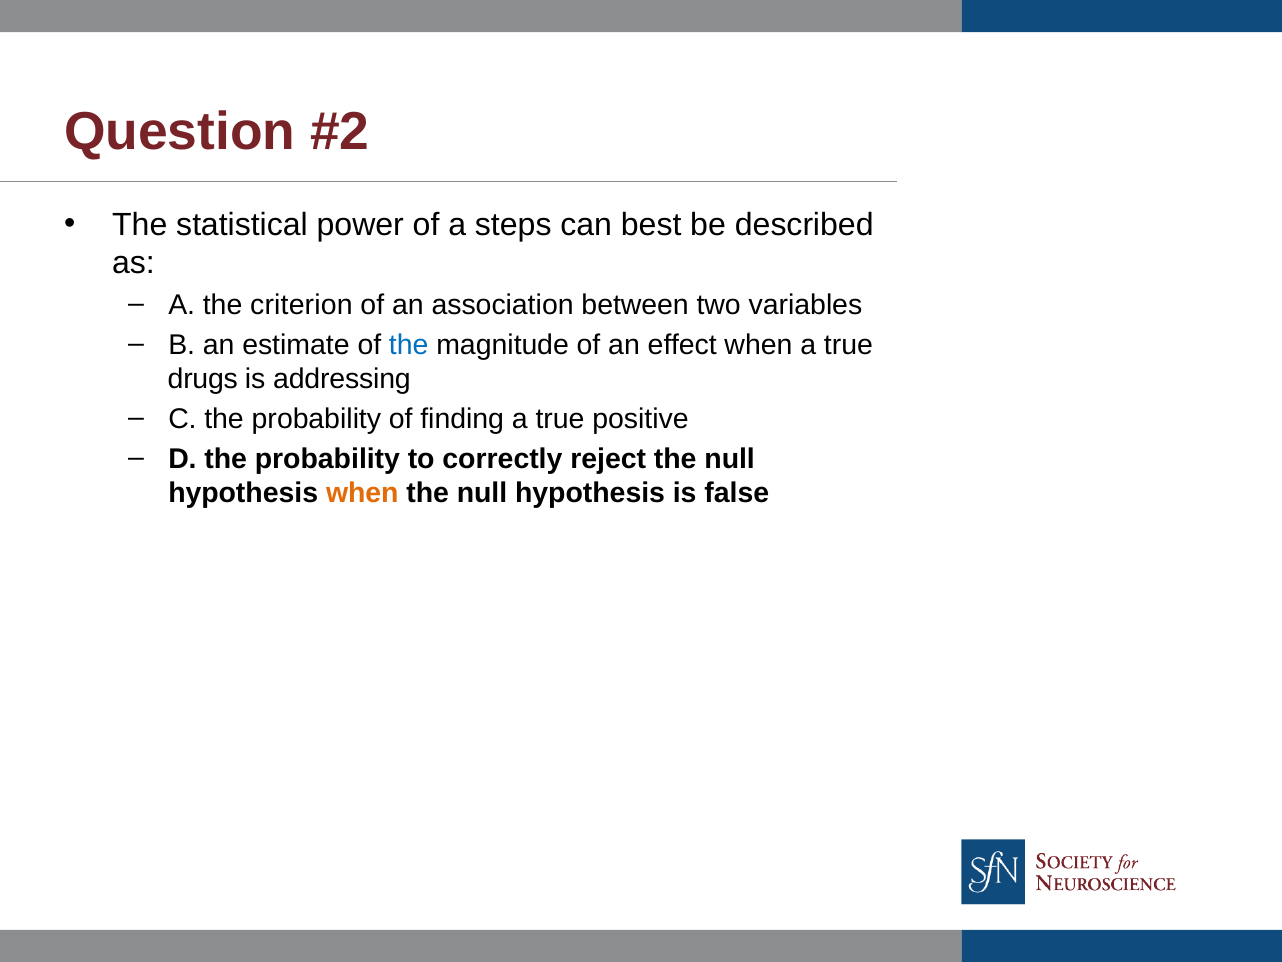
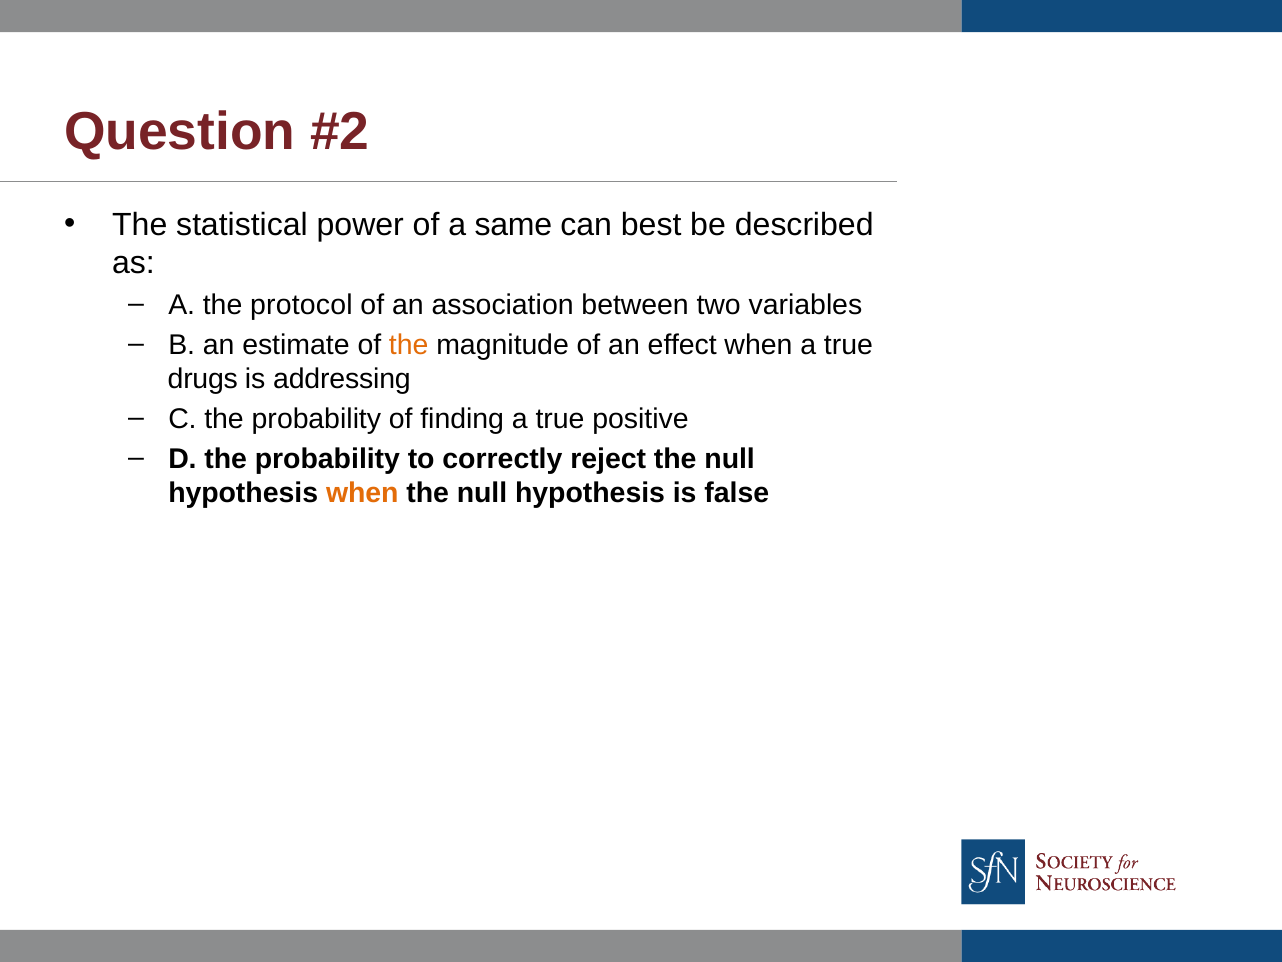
steps: steps -> same
criterion: criterion -> protocol
the at (409, 345) colour: blue -> orange
